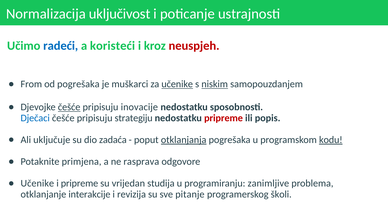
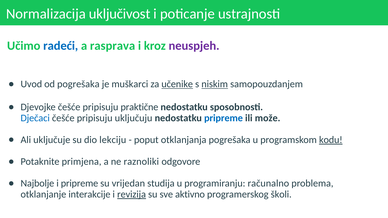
koristeći: koristeći -> rasprava
neuspjeh colour: red -> purple
From: From -> Uvod
češće at (69, 107) underline: present -> none
inovacije: inovacije -> praktične
strategiju: strategiju -> uključuju
pripreme at (224, 118) colour: red -> blue
popis: popis -> može
zadaća: zadaća -> lekciju
otklanjanja underline: present -> none
rasprava: rasprava -> raznoliki
Učenike at (37, 184): Učenike -> Najbolje
zanimljive: zanimljive -> računalno
revizija underline: none -> present
pitanje: pitanje -> aktivno
